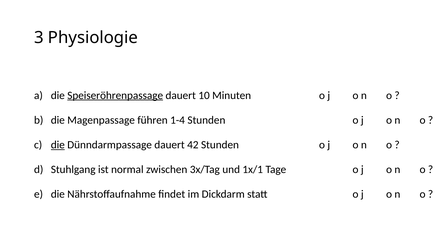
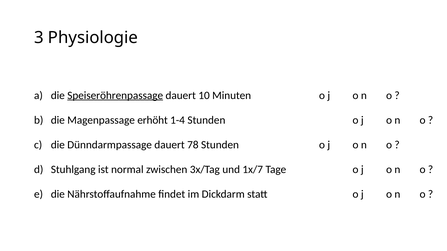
führen: führen -> erhöht
die at (58, 145) underline: present -> none
42: 42 -> 78
1x/1: 1x/1 -> 1x/7
